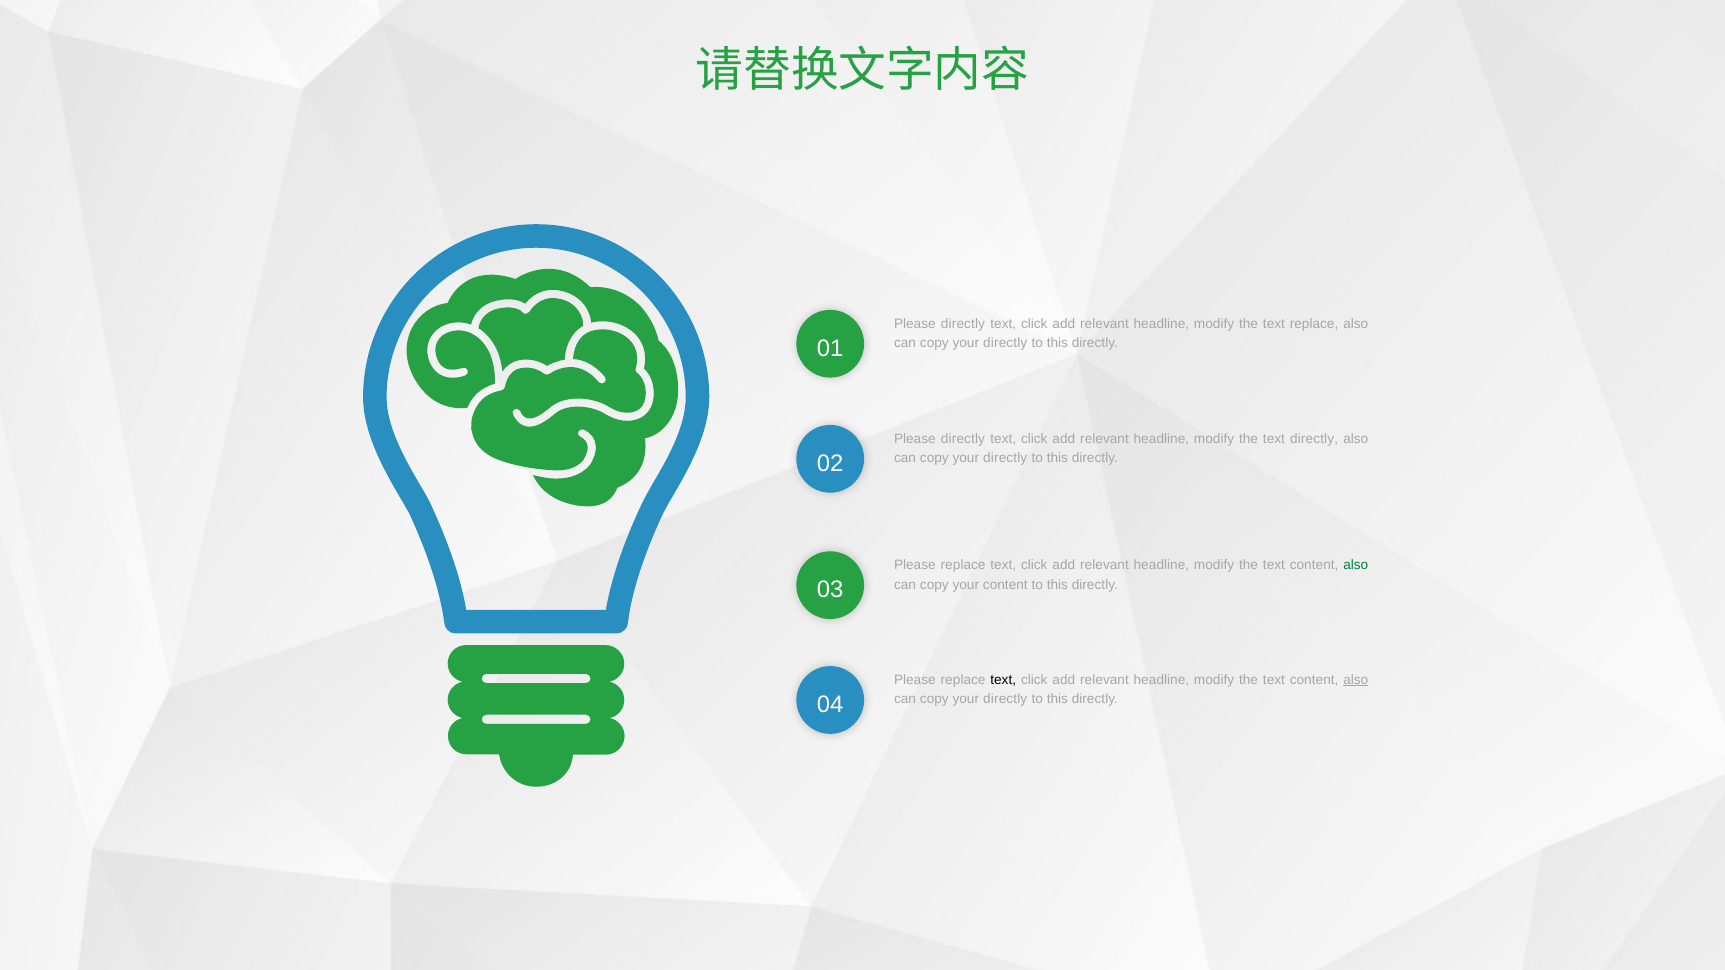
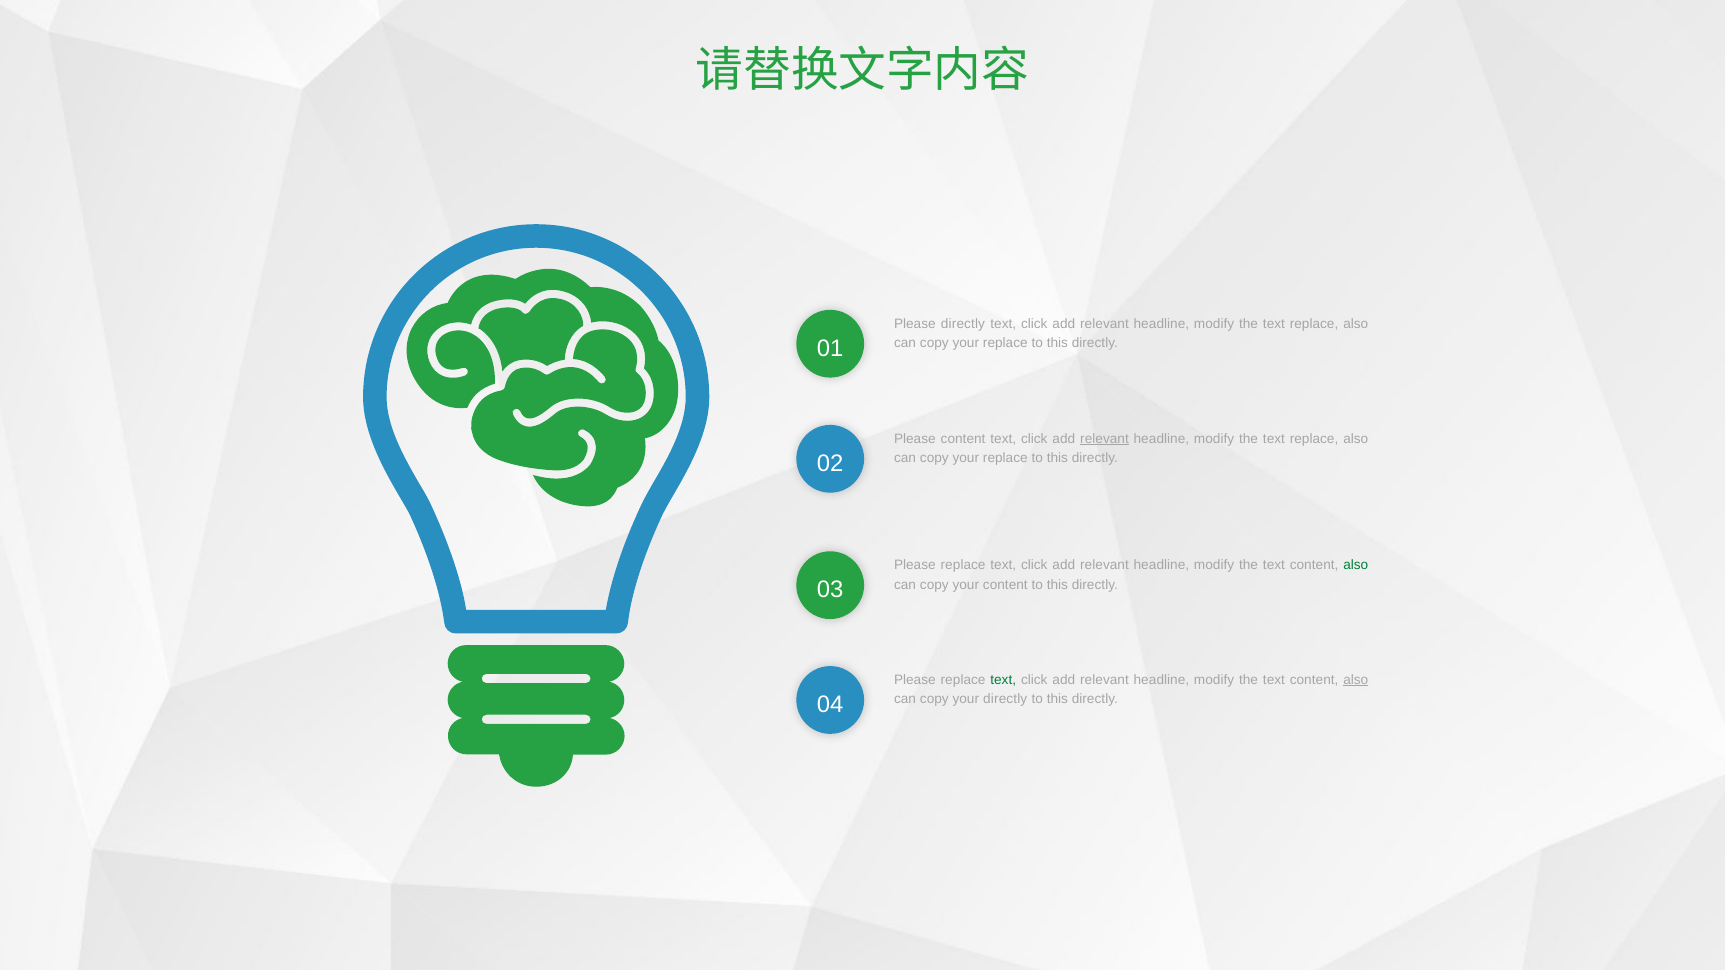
directly at (1005, 343): directly -> replace
directly at (963, 439): directly -> content
relevant at (1105, 439) underline: none -> present
directly at (1314, 439): directly -> replace
directly at (1005, 458): directly -> replace
text at (1003, 680) colour: black -> green
